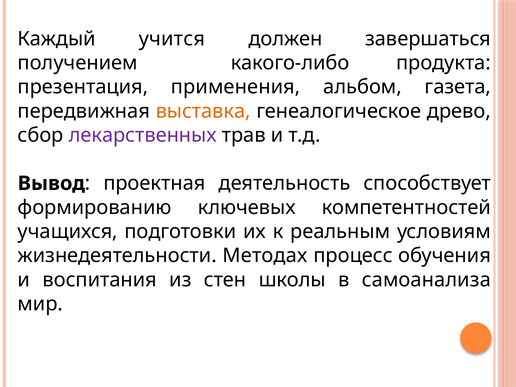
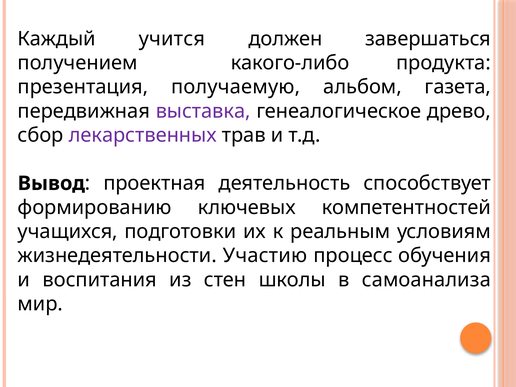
применения: применения -> получаемую
выставка colour: orange -> purple
Методах: Методах -> Участию
